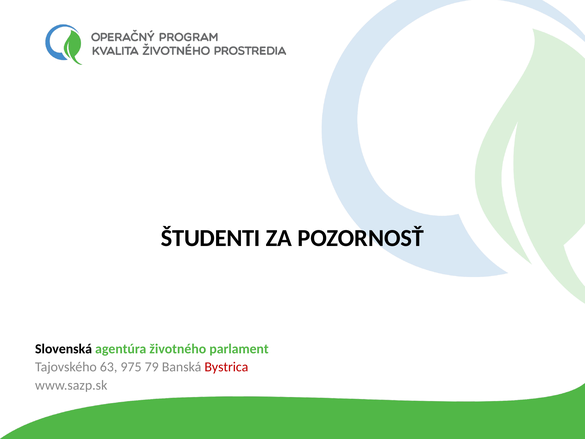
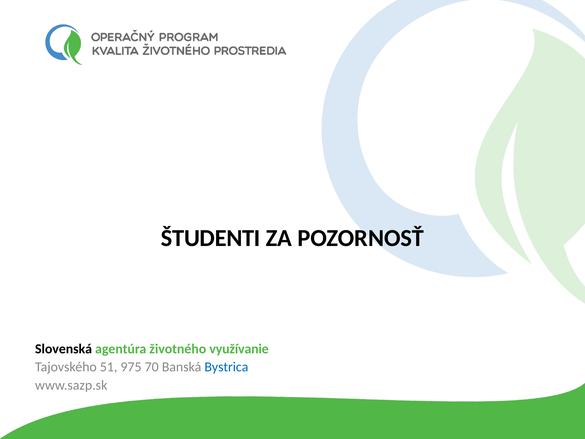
parlament: parlament -> využívanie
63: 63 -> 51
79: 79 -> 70
Bystrica colour: red -> blue
